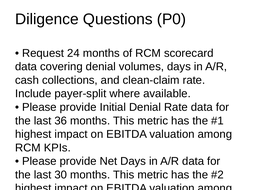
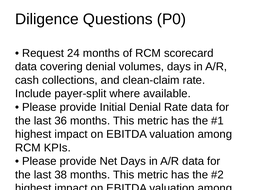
30: 30 -> 38
